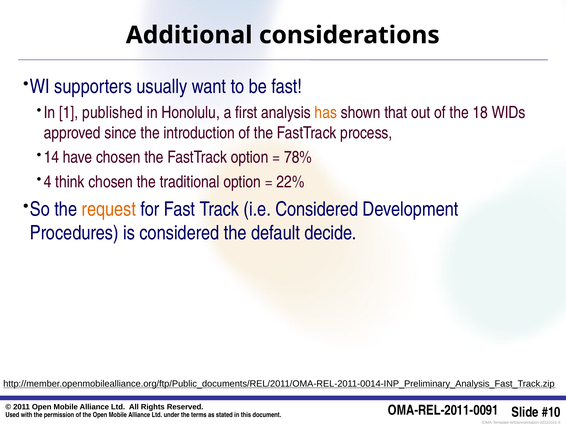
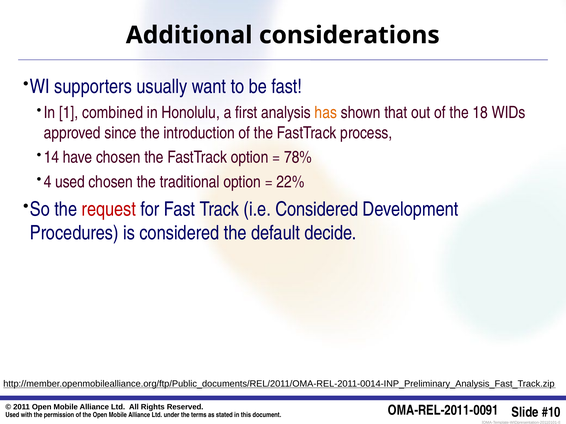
published: published -> combined
think at (70, 182): think -> used
request colour: orange -> red
